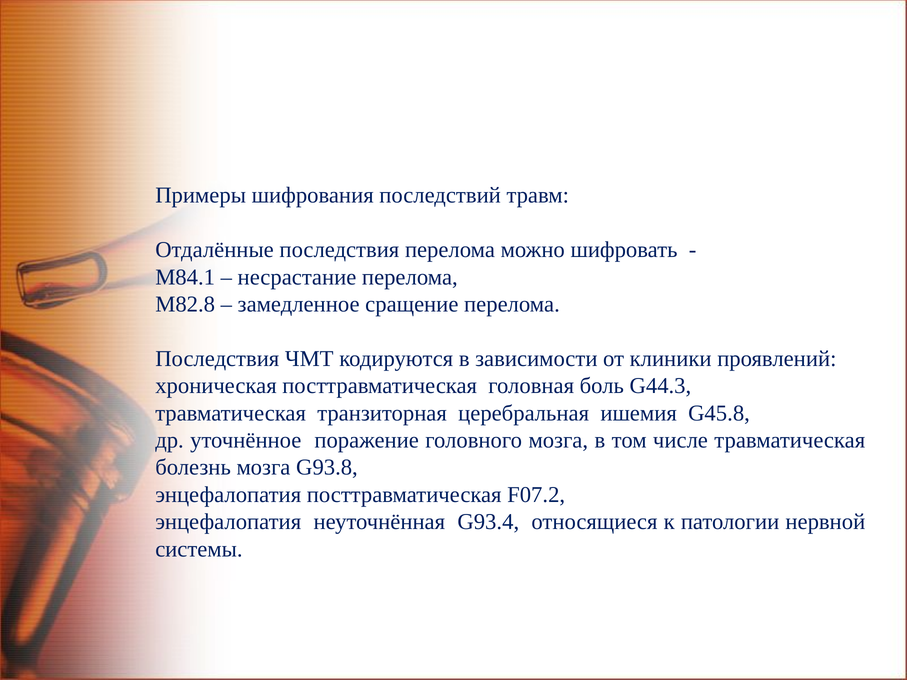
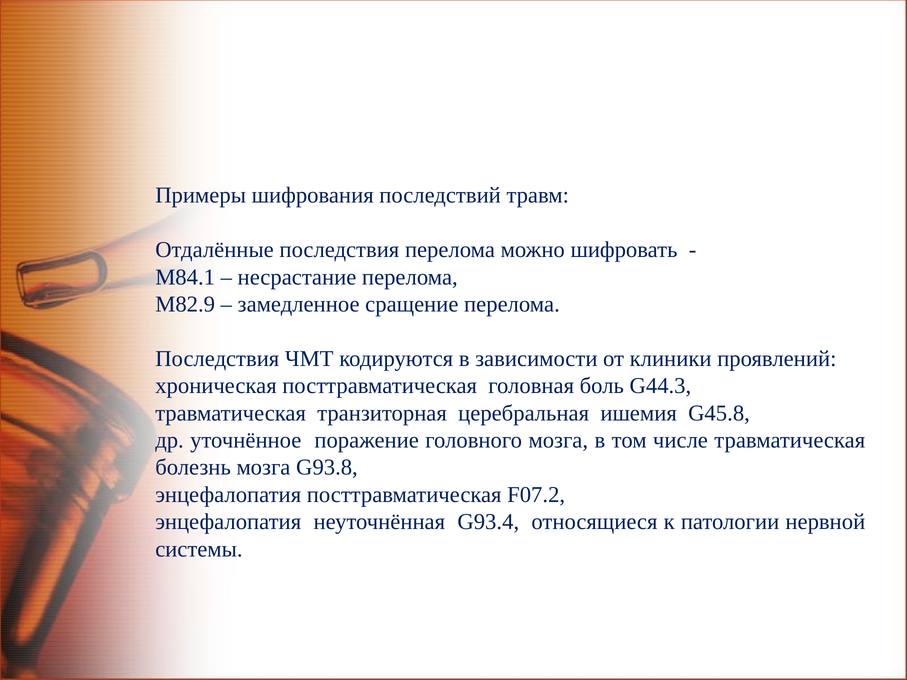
М82.8: М82.8 -> М82.9
